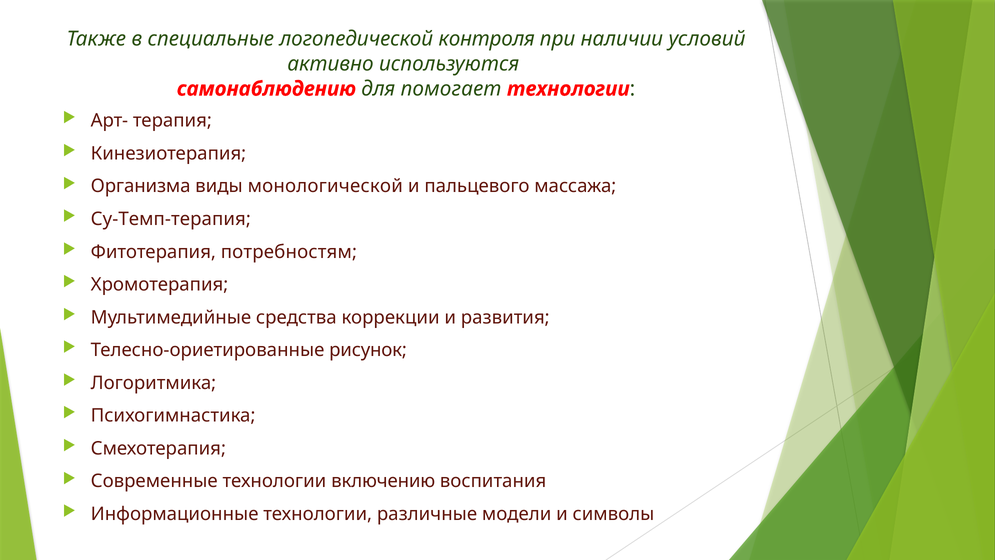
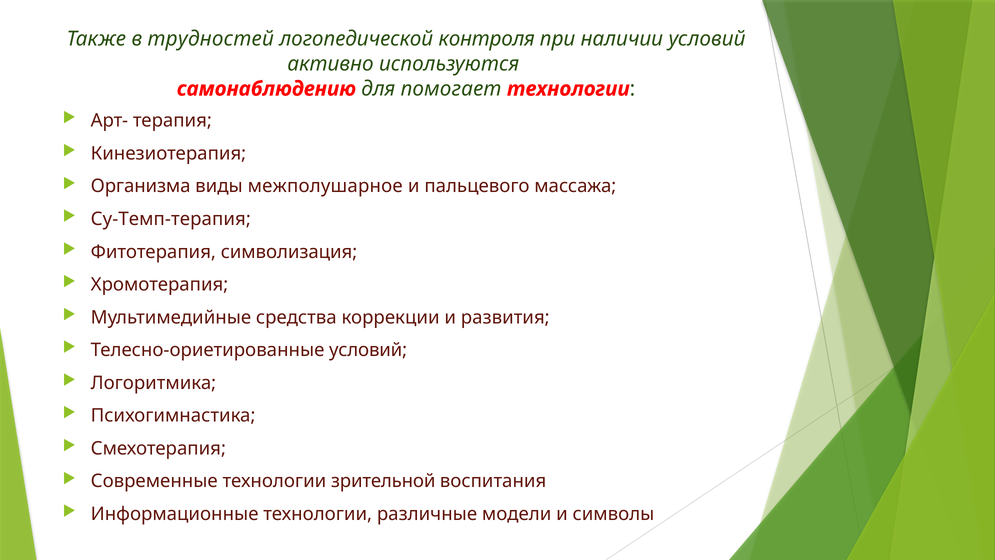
специальные: специальные -> трудностей
монологической: монологической -> межполушарное
потребностям: потребностям -> символизация
Телесно-ориетированные рисунок: рисунок -> условий
включению: включению -> зрительной
